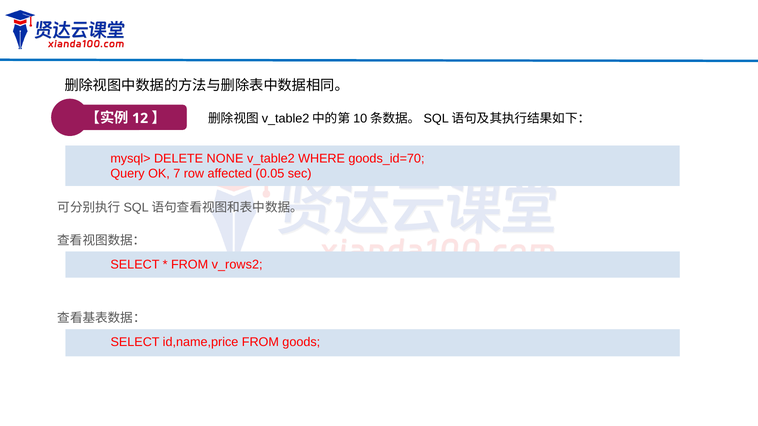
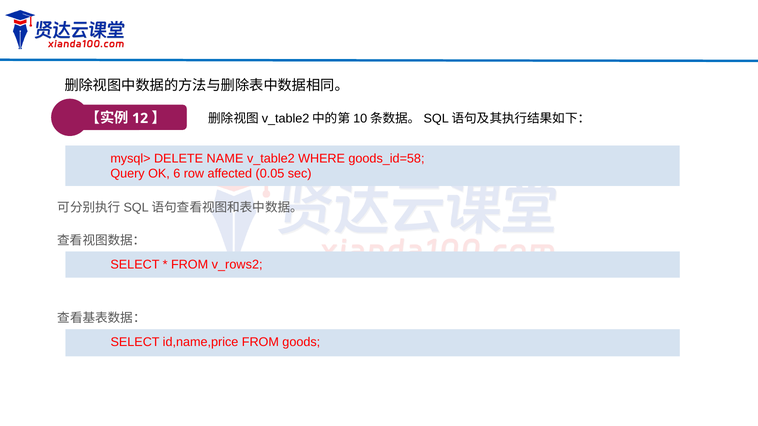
NONE: NONE -> NAME
goods_id=70: goods_id=70 -> goods_id=58
7: 7 -> 6
